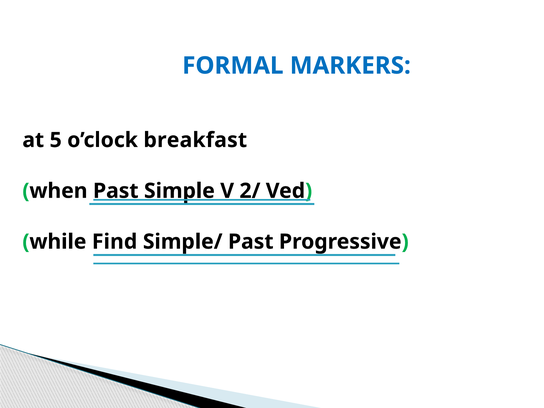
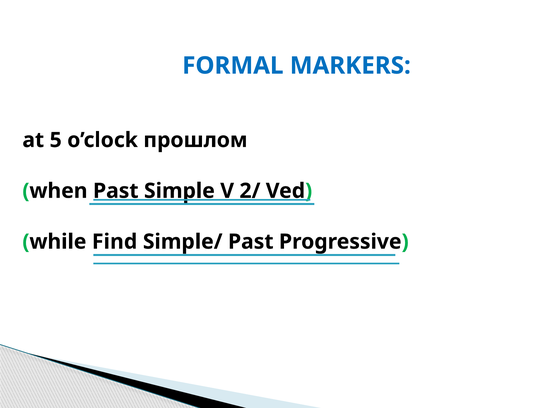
breakfast: breakfast -> прошлом
